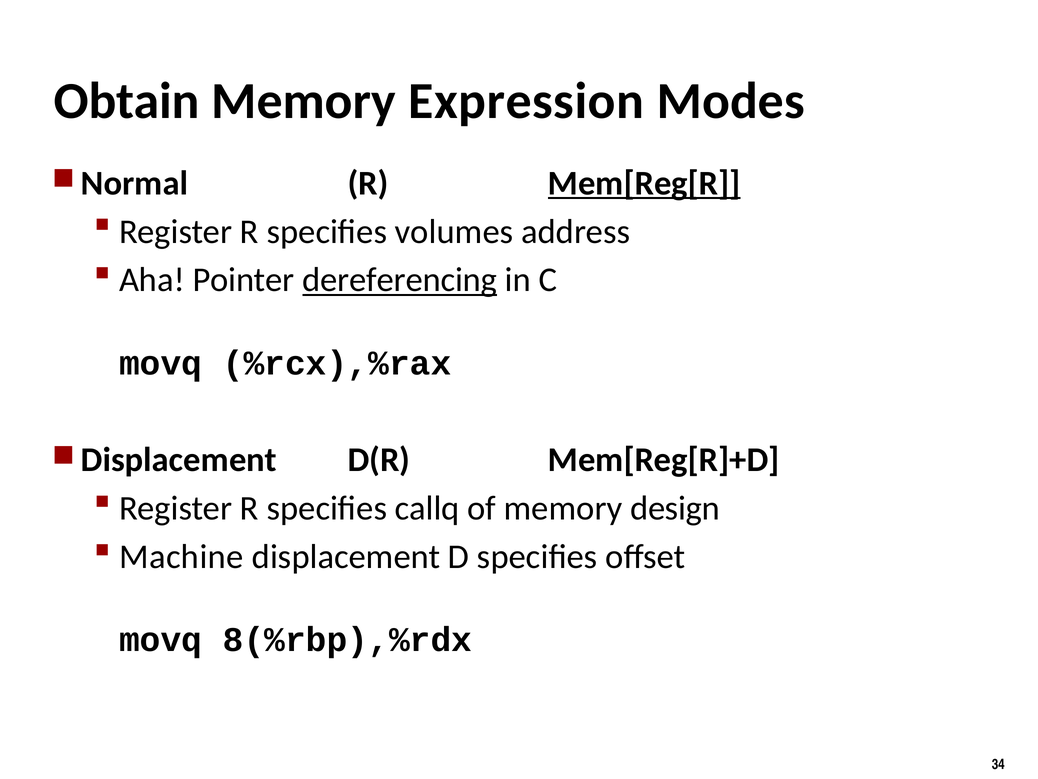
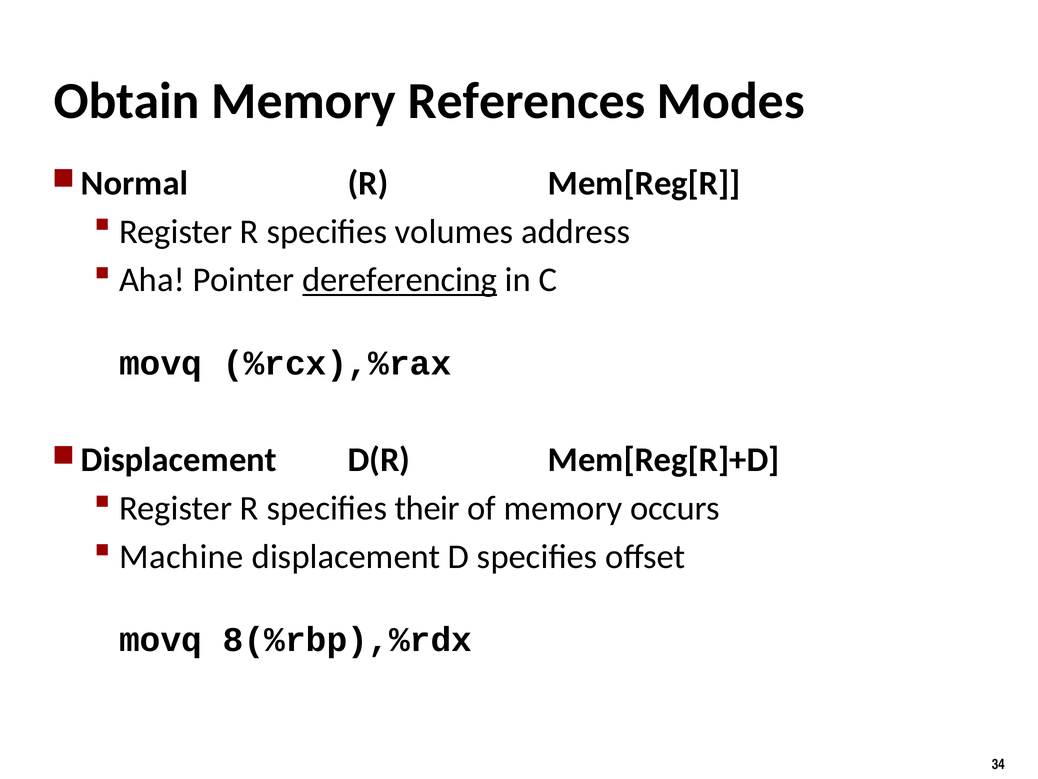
Expression: Expression -> References
Mem[Reg[R underline: present -> none
callq: callq -> their
design: design -> occurs
